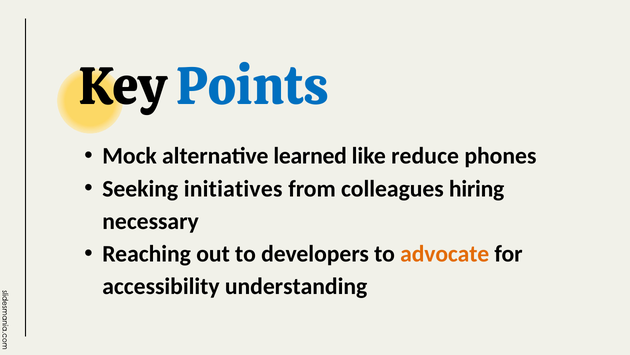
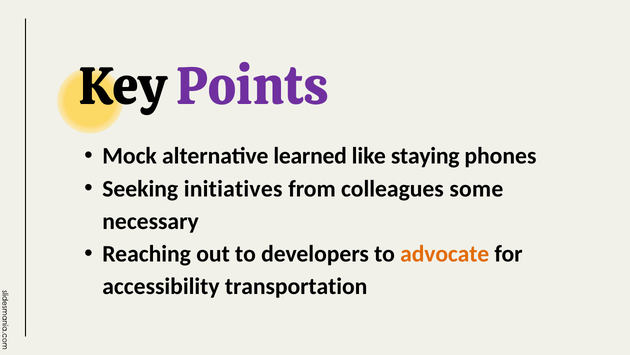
Points colour: blue -> purple
reduce: reduce -> staying
hiring: hiring -> some
understanding: understanding -> transportation
